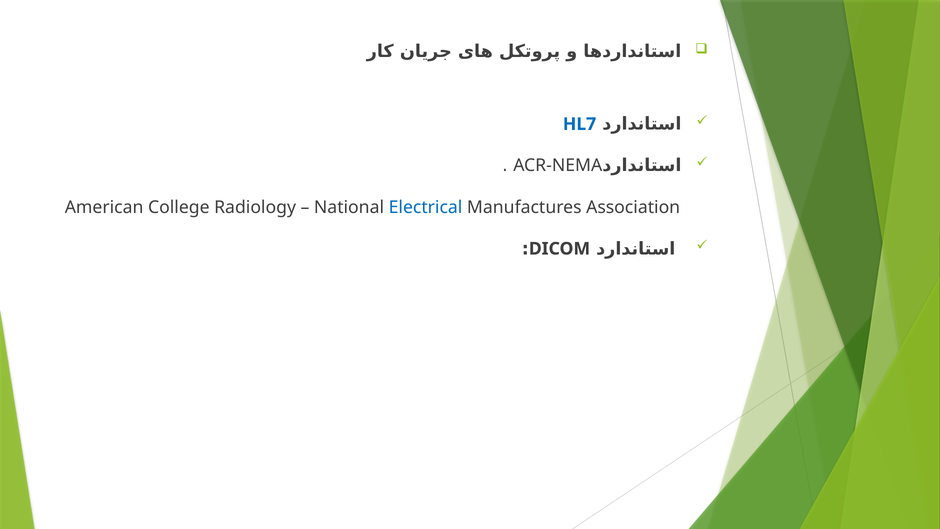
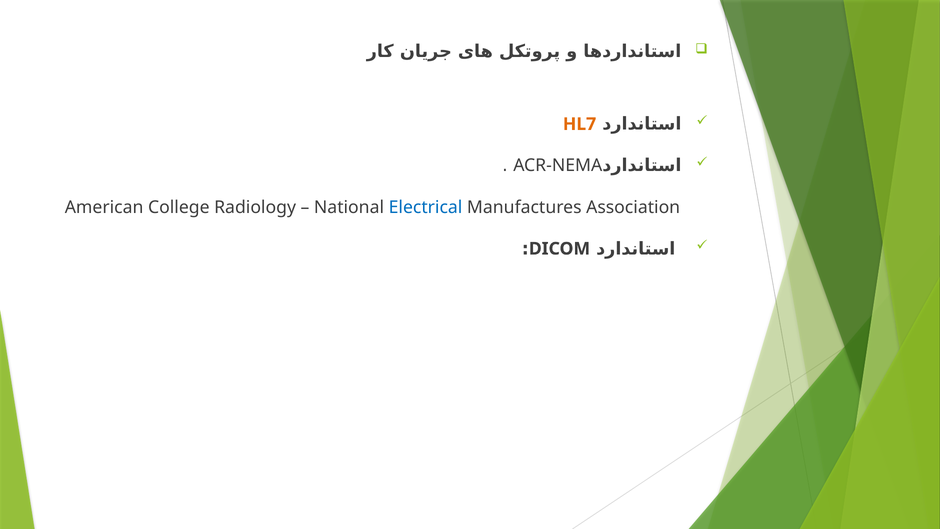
HL7 colour: blue -> orange
